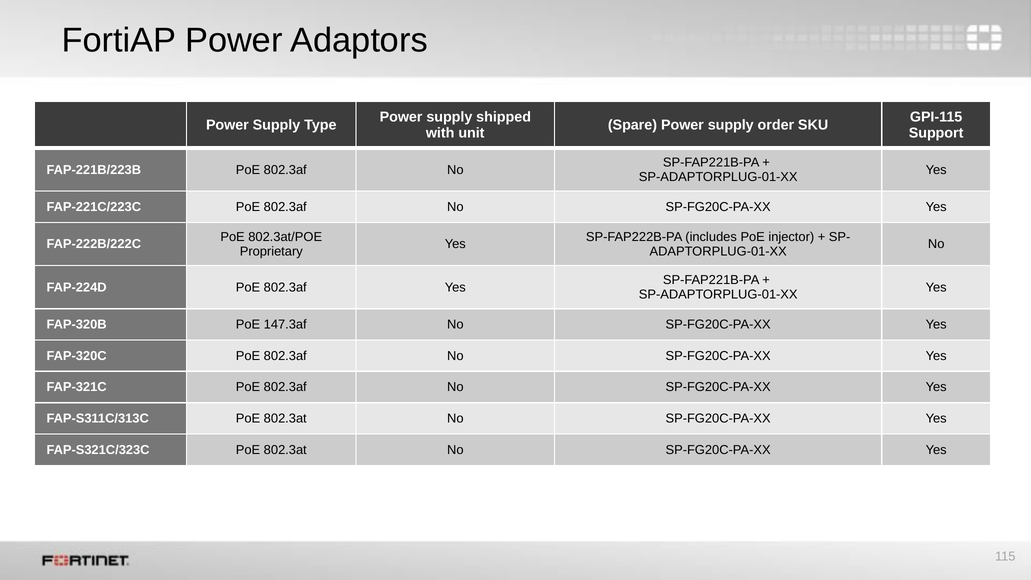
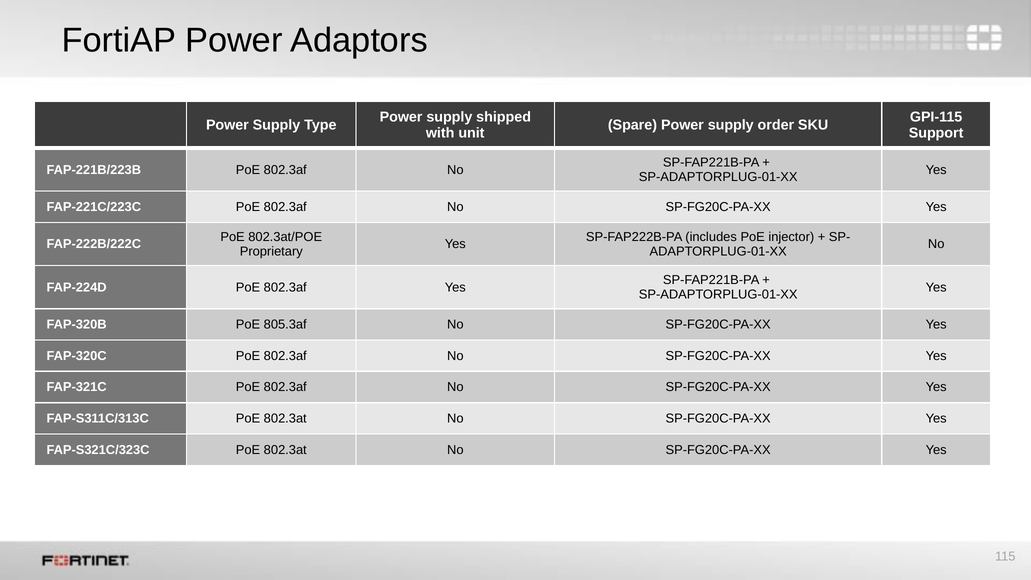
147.3af: 147.3af -> 805.3af
